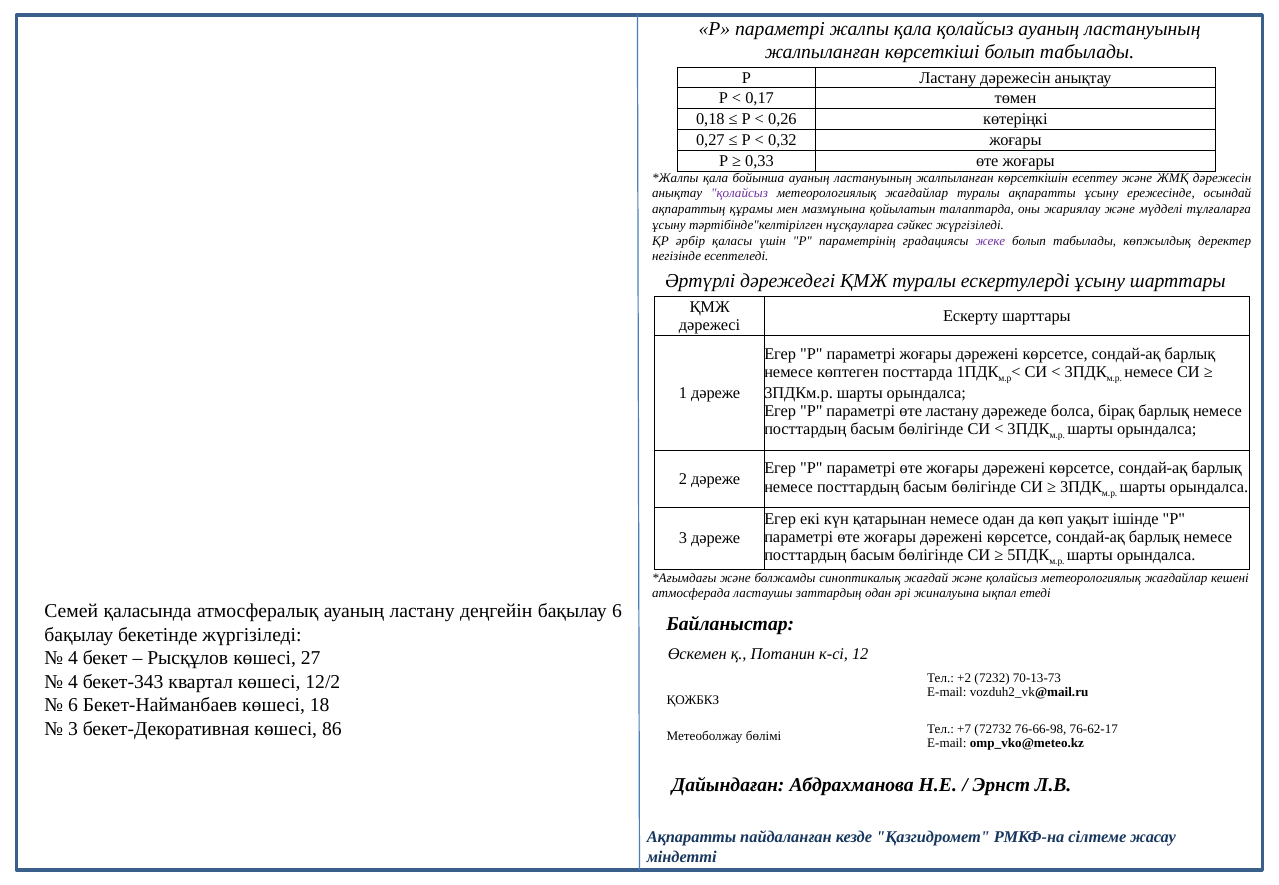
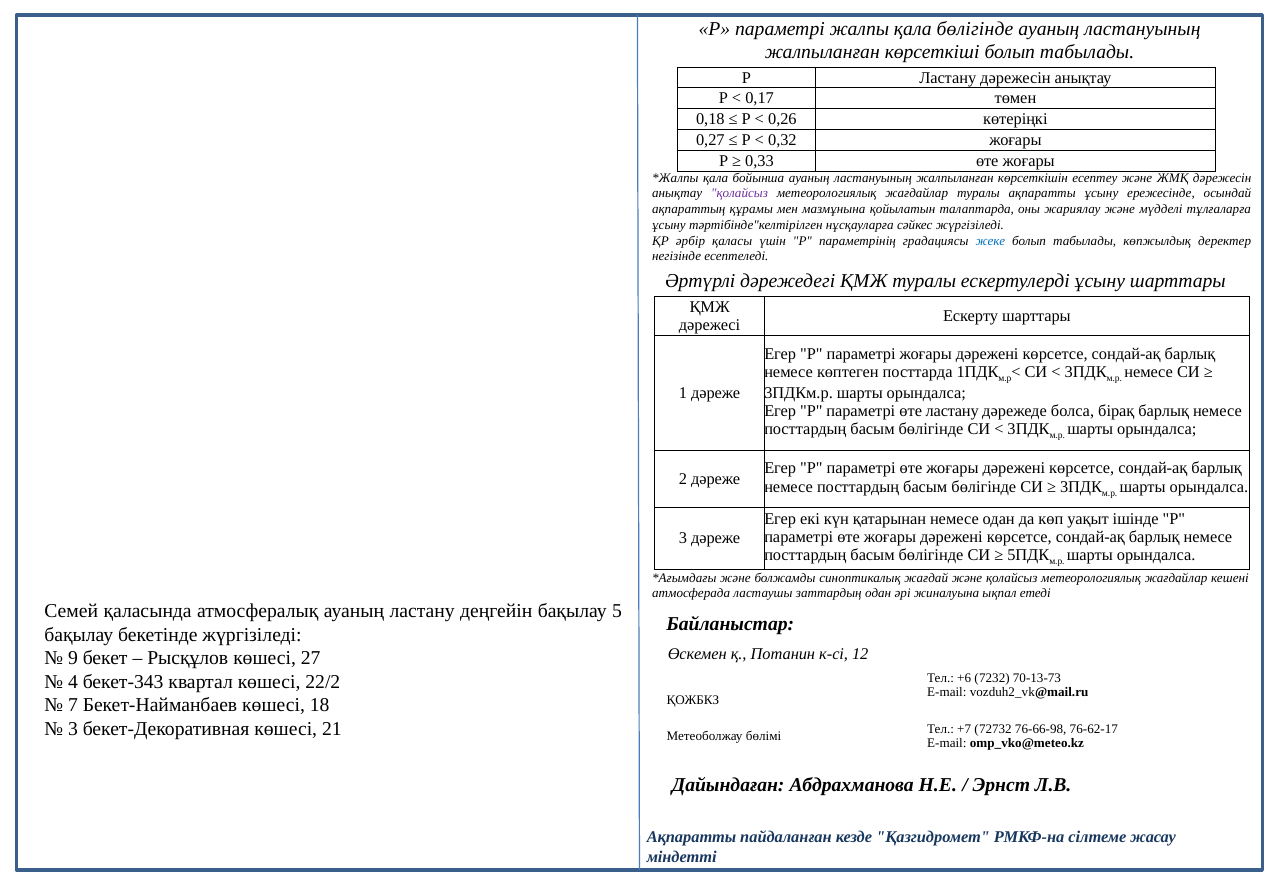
қала қолайсыз: қолайсыз -> бөлігінде
жеке colour: purple -> blue
бақылау 6: 6 -> 5
4 at (73, 658): 4 -> 9
+2: +2 -> +6
12/2: 12/2 -> 22/2
6 at (73, 706): 6 -> 7
86: 86 -> 21
